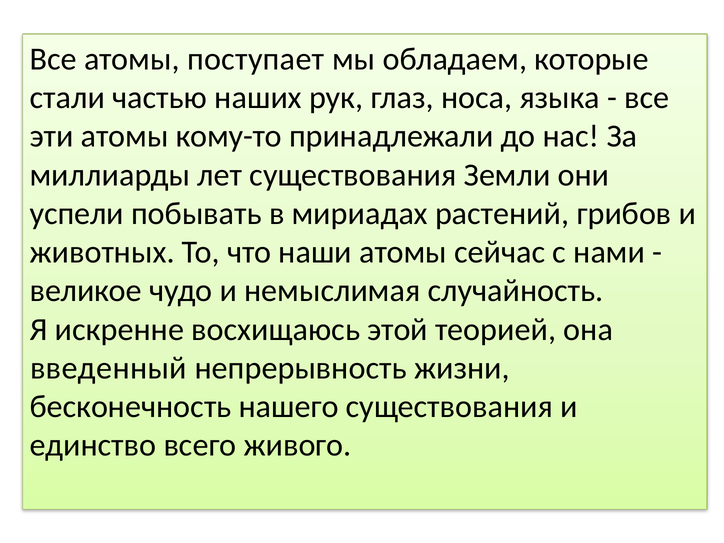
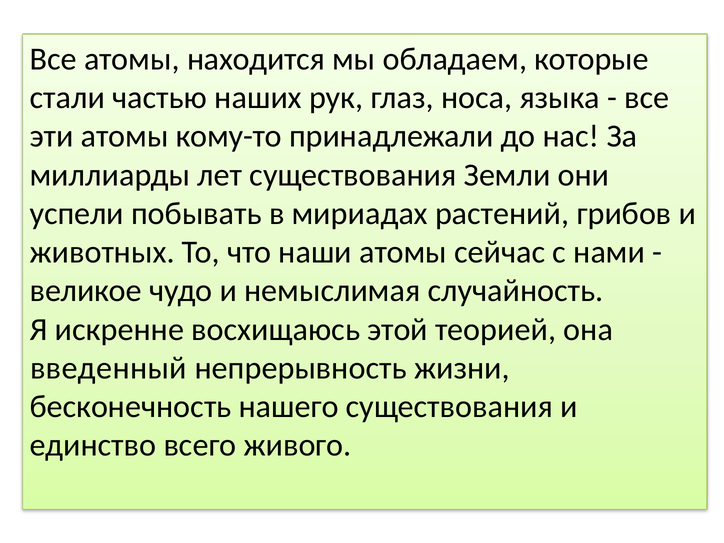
поступает: поступает -> находится
